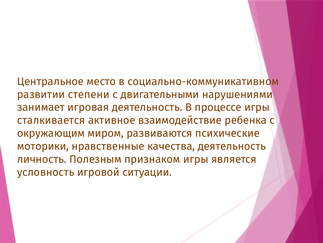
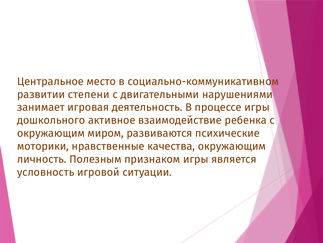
сталкивается: сталкивается -> дошкольного
качества деятельность: деятельность -> окружающим
